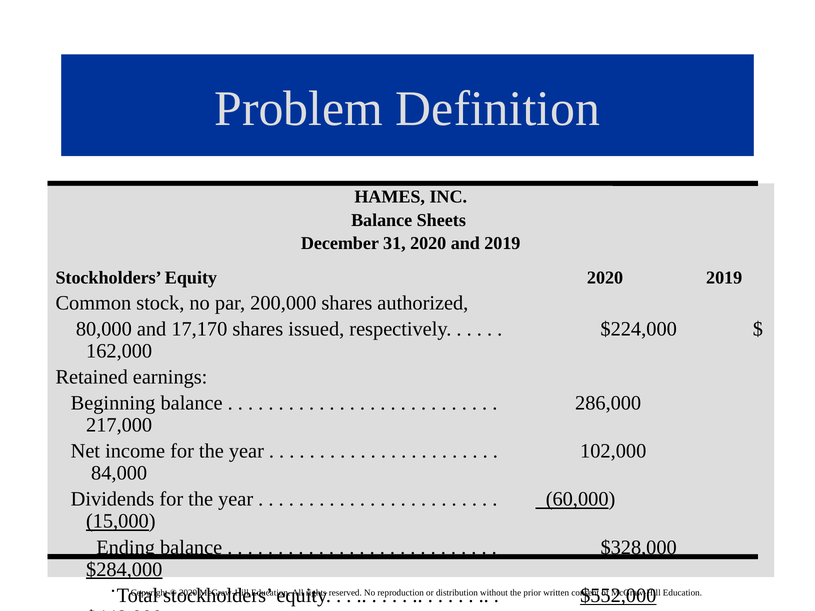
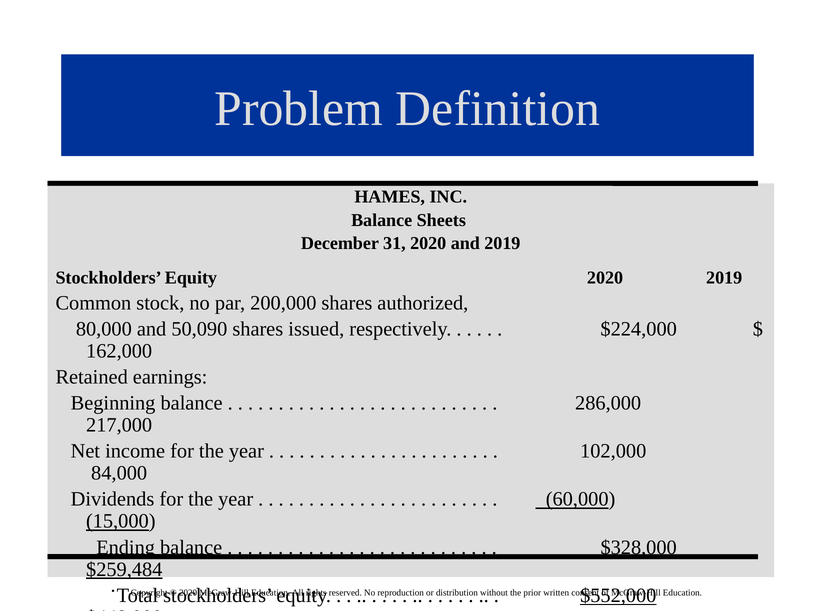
17,170: 17,170 -> 50,090
$284,000: $284,000 -> $259,484
